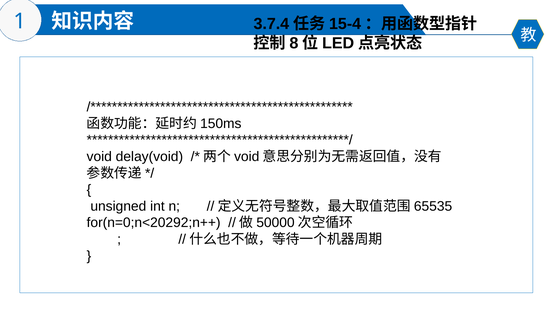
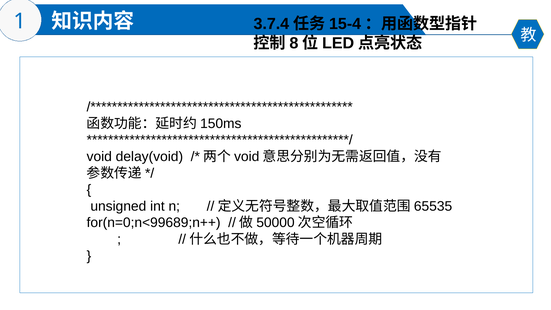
for(n=0;n<20292;n++: for(n=0;n<20292;n++ -> for(n=0;n<99689;n++
